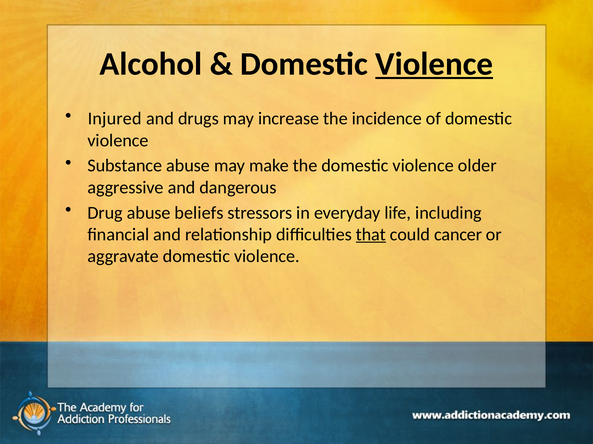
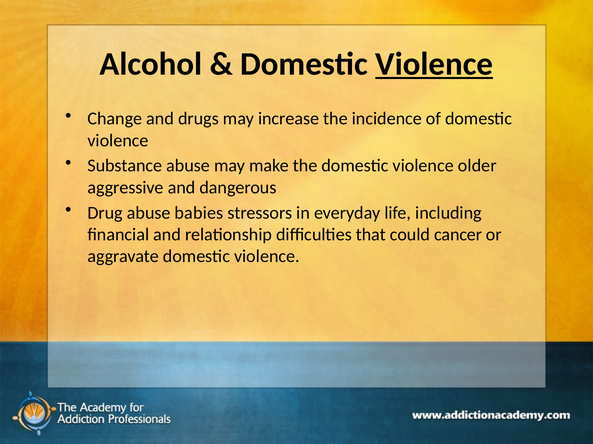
Injured: Injured -> Change
beliefs: beliefs -> babies
that underline: present -> none
